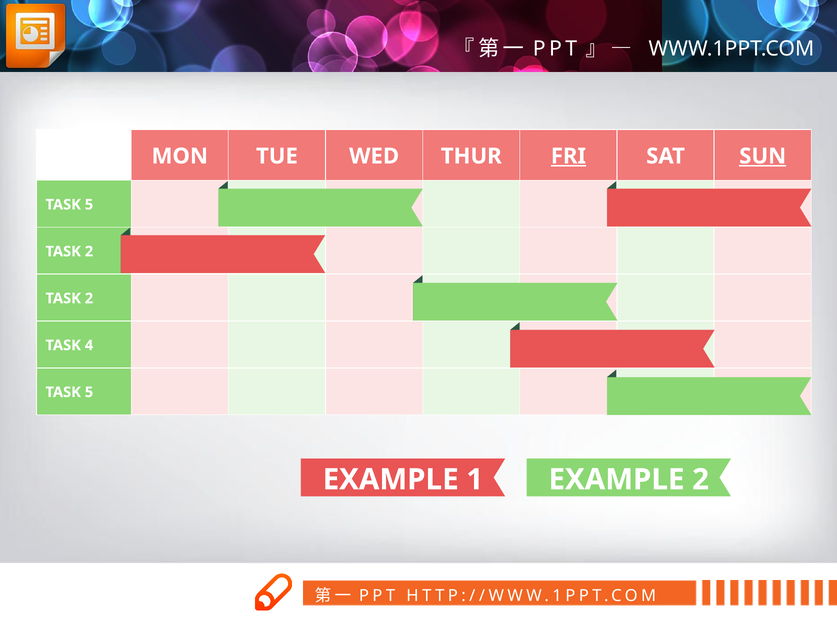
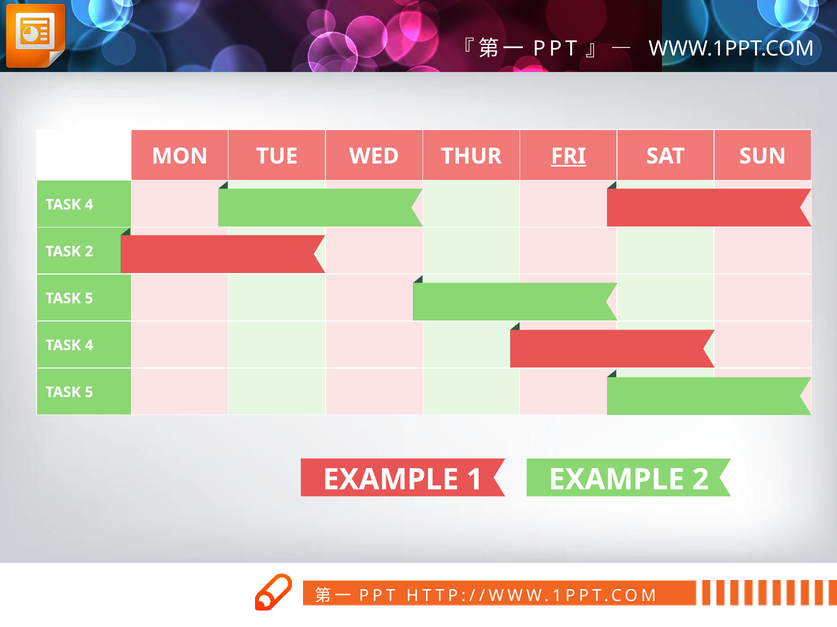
SUN underline: present -> none
5 at (89, 205): 5 -> 4
2 at (89, 299): 2 -> 5
